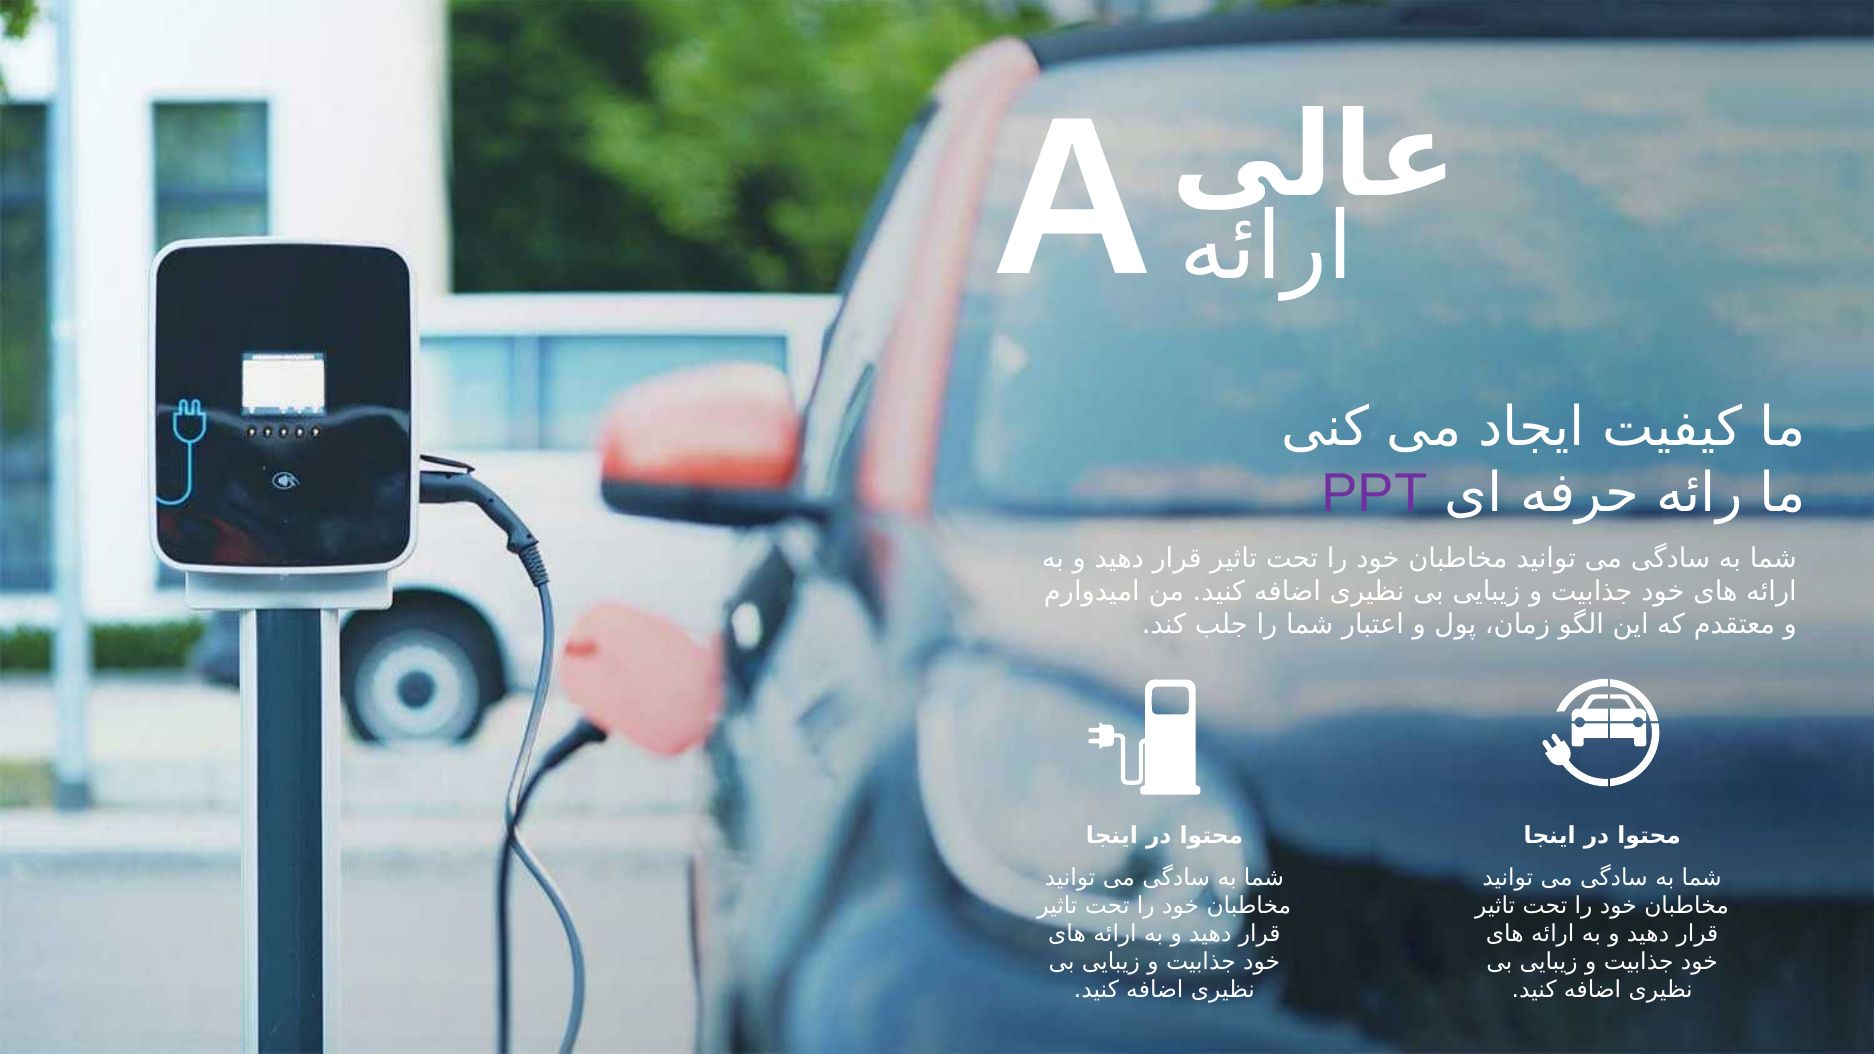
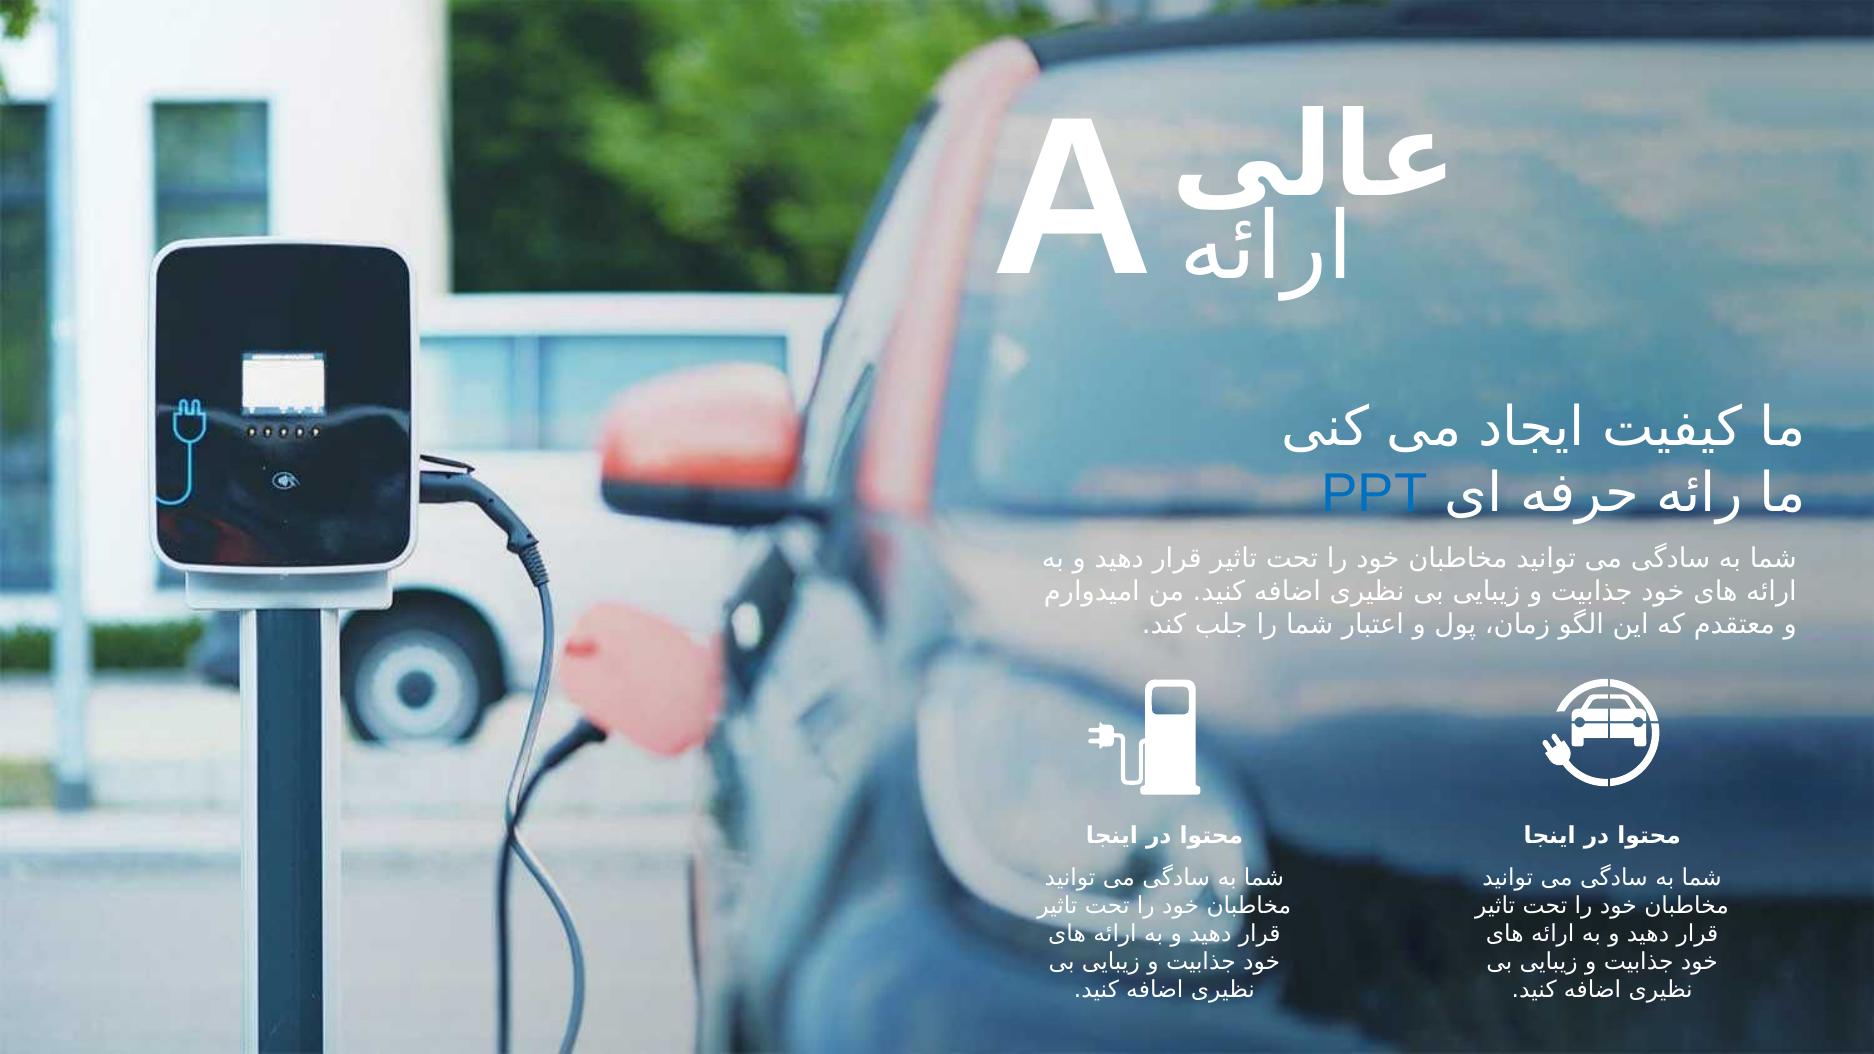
PPT colour: purple -> blue
